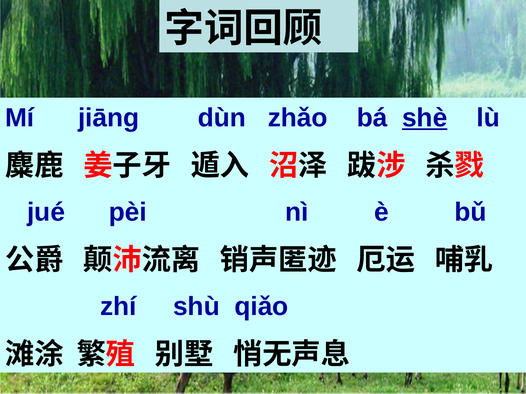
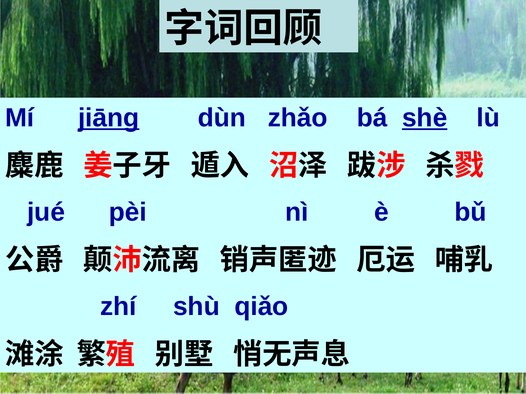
jiāng underline: none -> present
